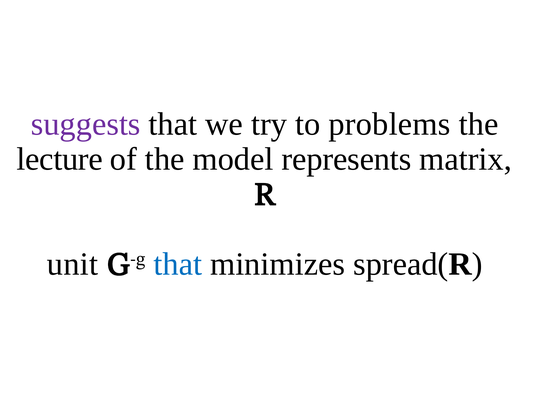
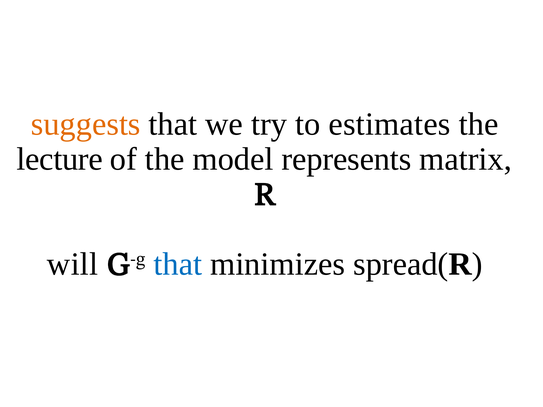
suggests colour: purple -> orange
problems: problems -> estimates
unit: unit -> will
